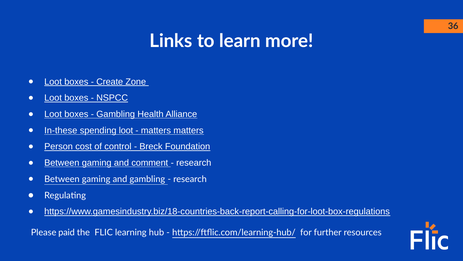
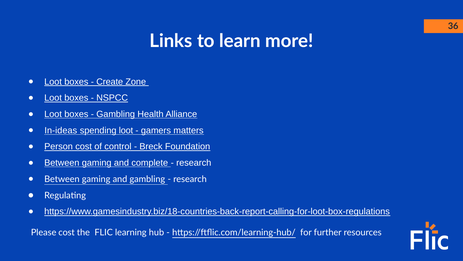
In-these: In-these -> In-ideas
matters at (156, 130): matters -> gamers
comment: comment -> complete
Please paid: paid -> cost
